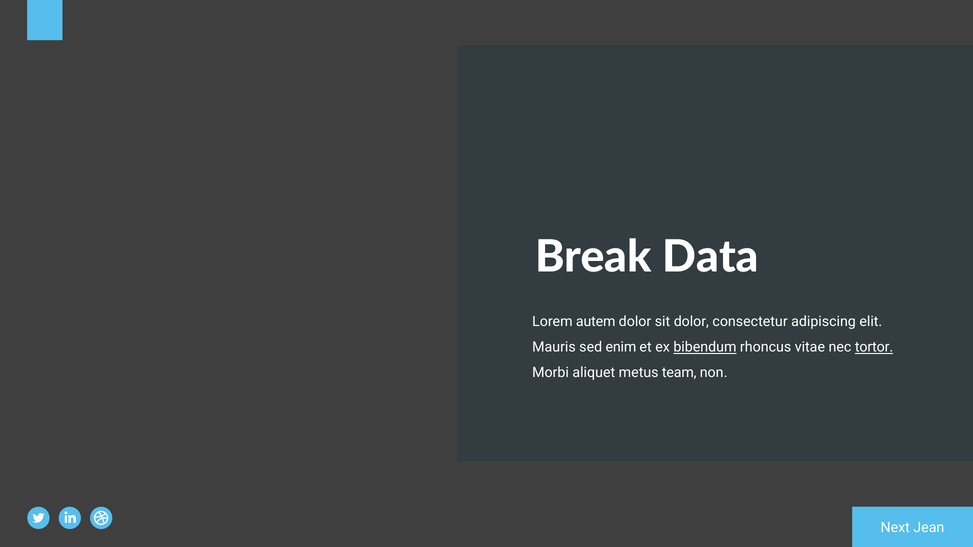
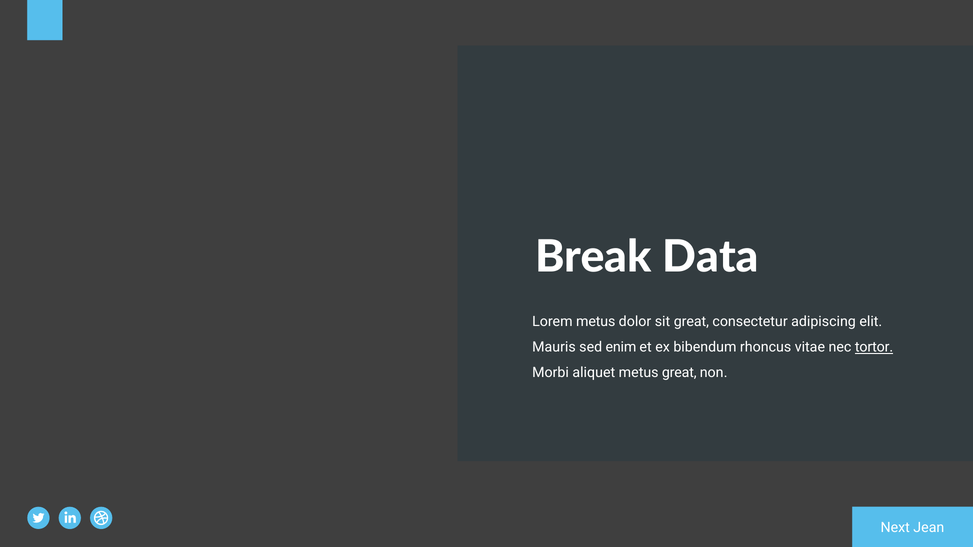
Lorem autem: autem -> metus
sit dolor: dolor -> great
bibendum underline: present -> none
metus team: team -> great
